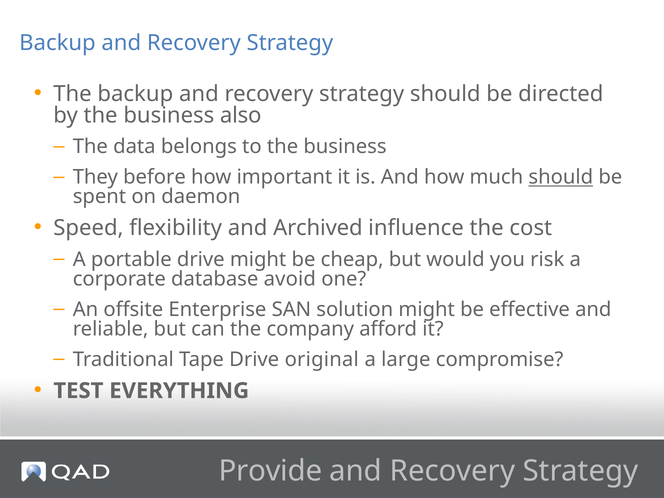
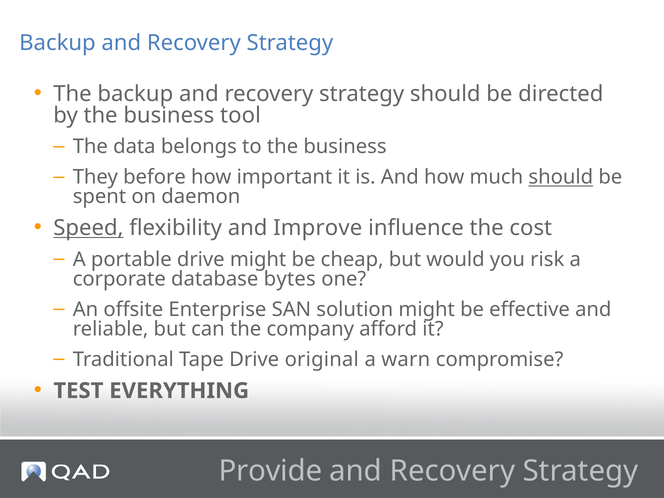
also: also -> tool
Speed underline: none -> present
Archived: Archived -> Improve
avoid: avoid -> bytes
large: large -> warn
